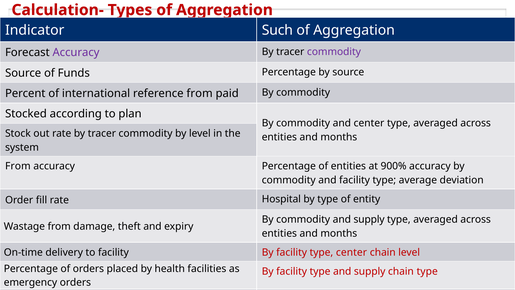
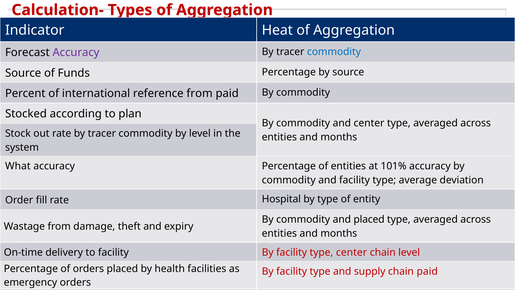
Such: Such -> Heat
commodity at (334, 52) colour: purple -> blue
From at (18, 166): From -> What
900%: 900% -> 101%
commodity and supply: supply -> placed
chain type: type -> paid
